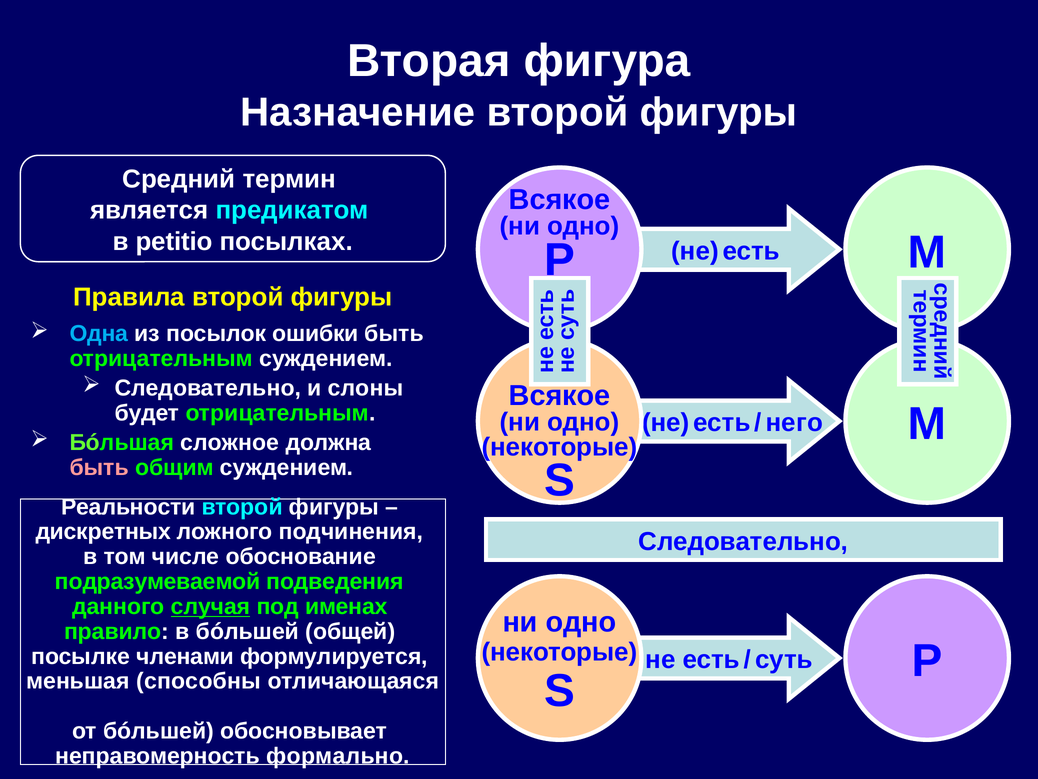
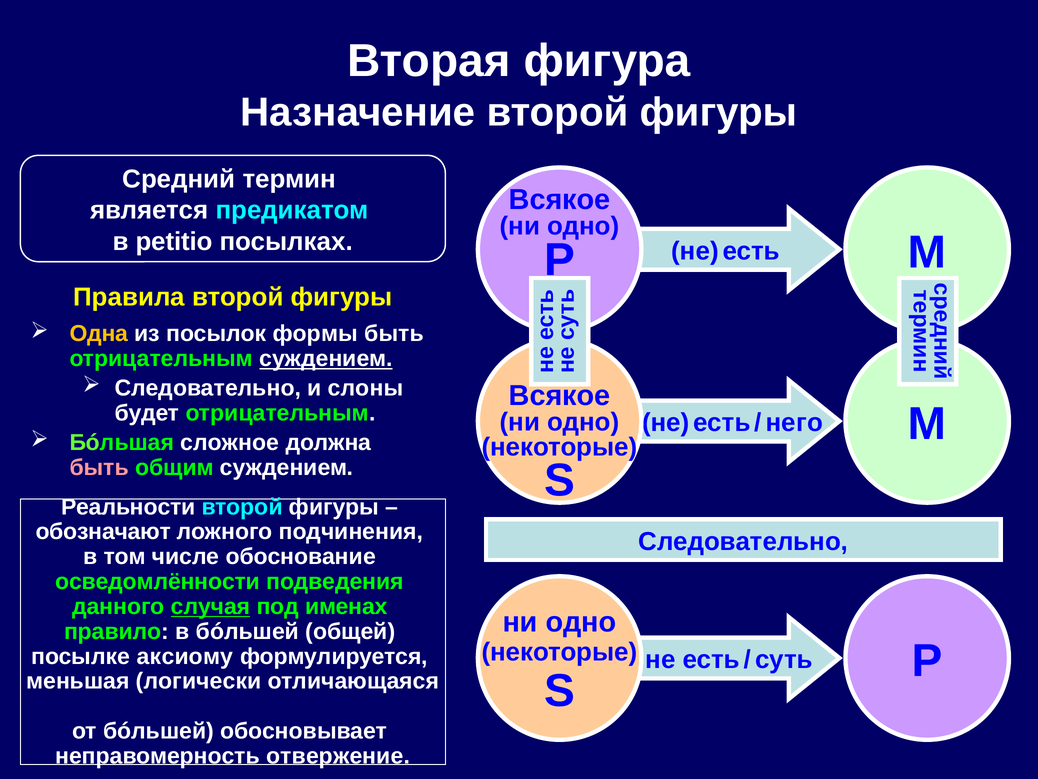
Одна colour: light blue -> yellow
ошибки: ошибки -> формы
суждением at (326, 359) underline: none -> present
дискретных: дискретных -> обозначают
подразумеваемой: подразумеваемой -> осведомлённости
членами: членами -> аксиому
способны: способны -> логически
формально: формально -> отвержение
